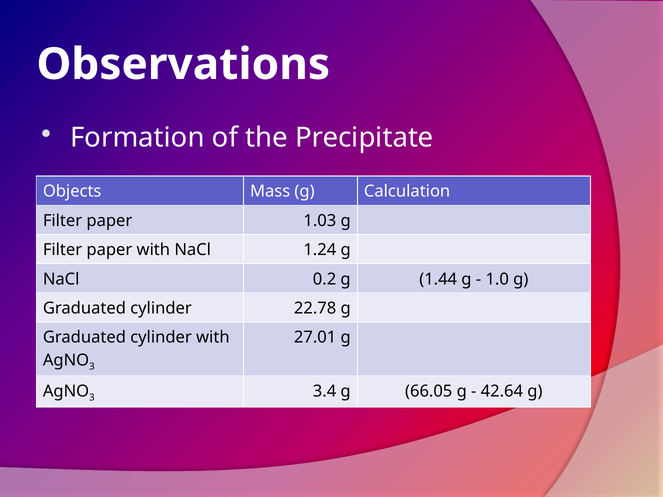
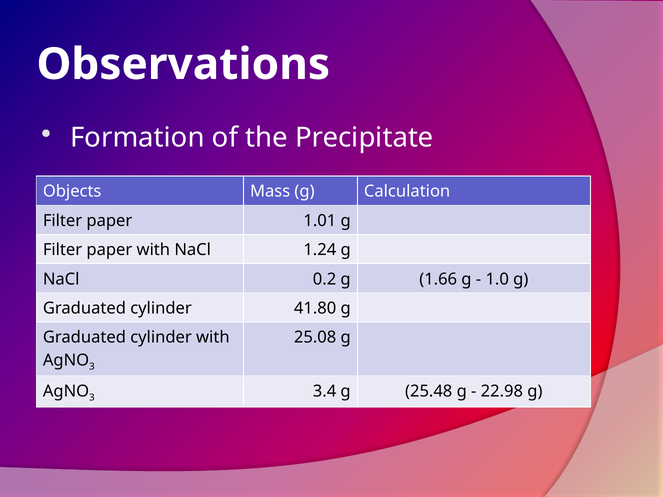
1.03: 1.03 -> 1.01
1.44: 1.44 -> 1.66
22.78: 22.78 -> 41.80
27.01: 27.01 -> 25.08
66.05: 66.05 -> 25.48
42.64: 42.64 -> 22.98
